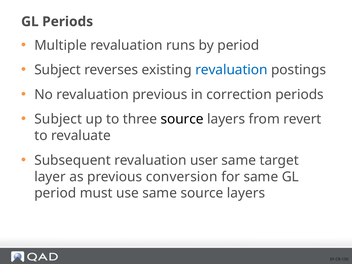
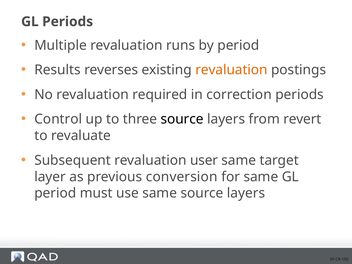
Subject at (58, 70): Subject -> Results
revaluation at (231, 70) colour: blue -> orange
revaluation previous: previous -> required
Subject at (58, 119): Subject -> Control
